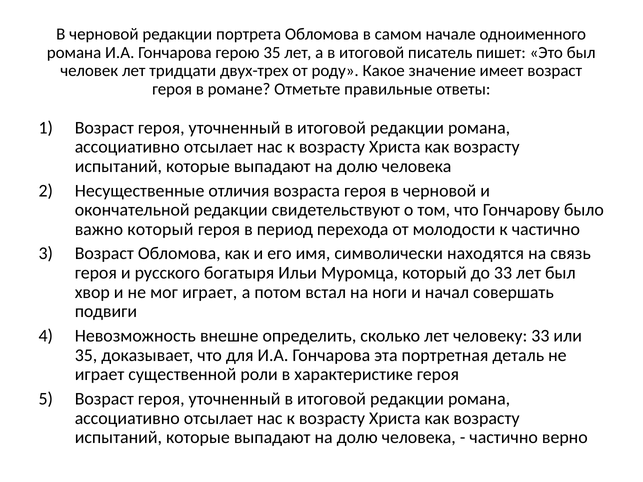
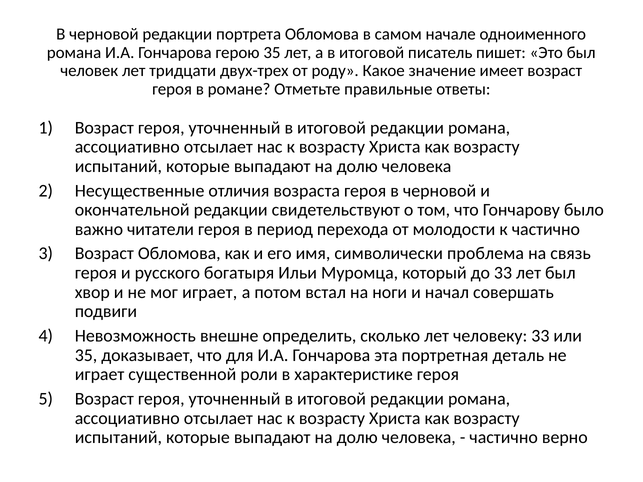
важно который: который -> читатели
находятся: находятся -> проблема
